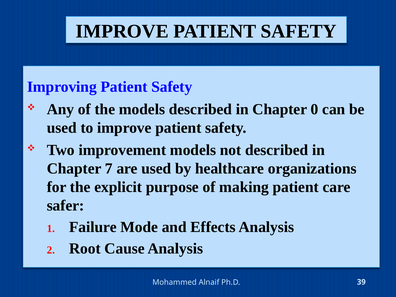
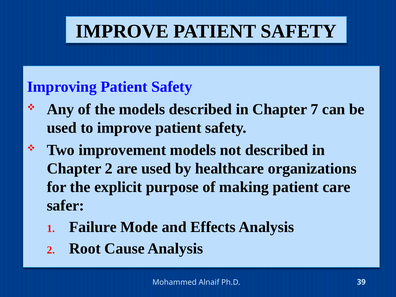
0: 0 -> 7
Chapter 7: 7 -> 2
